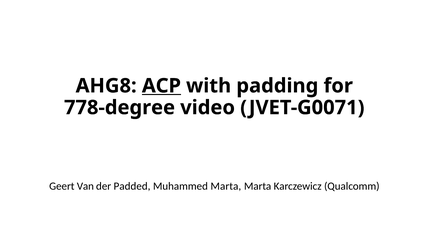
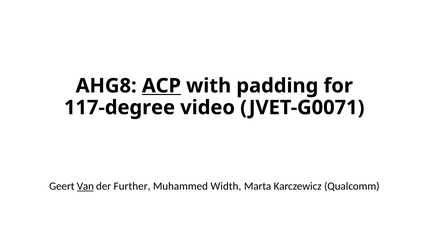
778-degree: 778-degree -> 117-degree
Van underline: none -> present
Padded: Padded -> Further
Muhammed Marta: Marta -> Width
